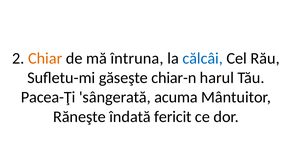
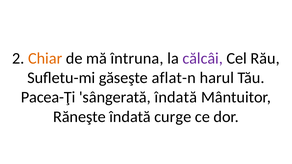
călcâi colour: blue -> purple
chiar-n: chiar-n -> aflat-n
sângerată acuma: acuma -> îndată
fericit: fericit -> curge
